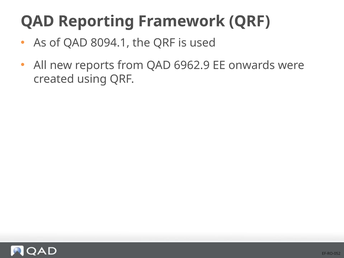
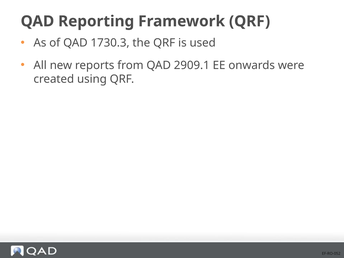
8094.1: 8094.1 -> 1730.3
6962.9: 6962.9 -> 2909.1
